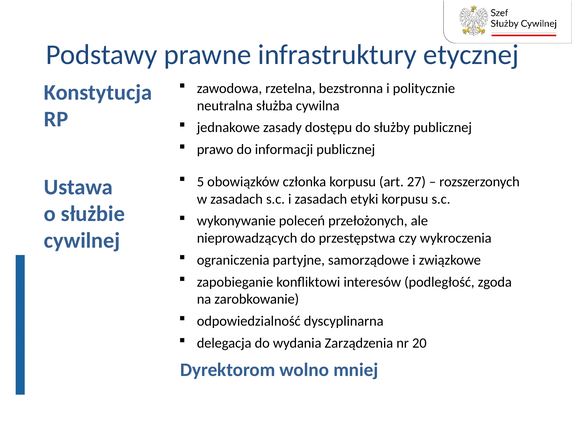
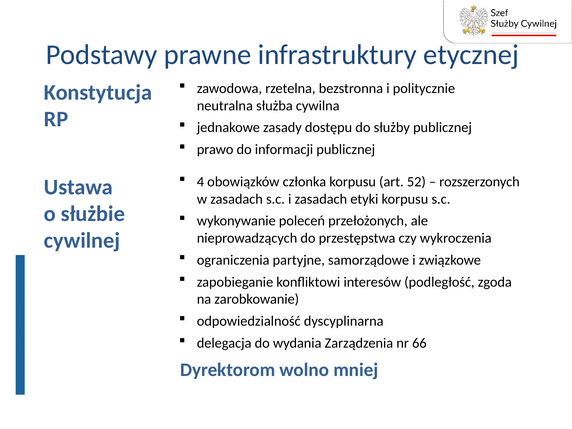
5: 5 -> 4
27: 27 -> 52
20: 20 -> 66
